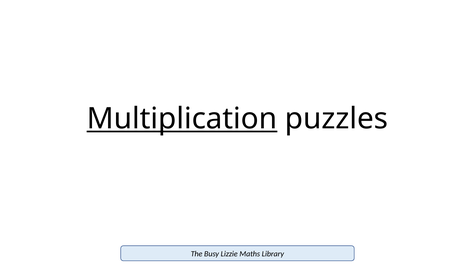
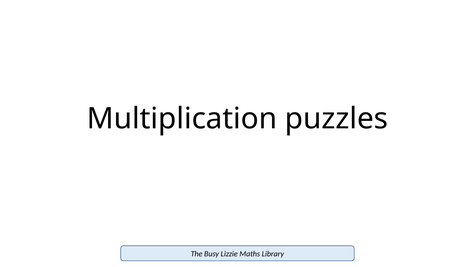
Multiplication underline: present -> none
